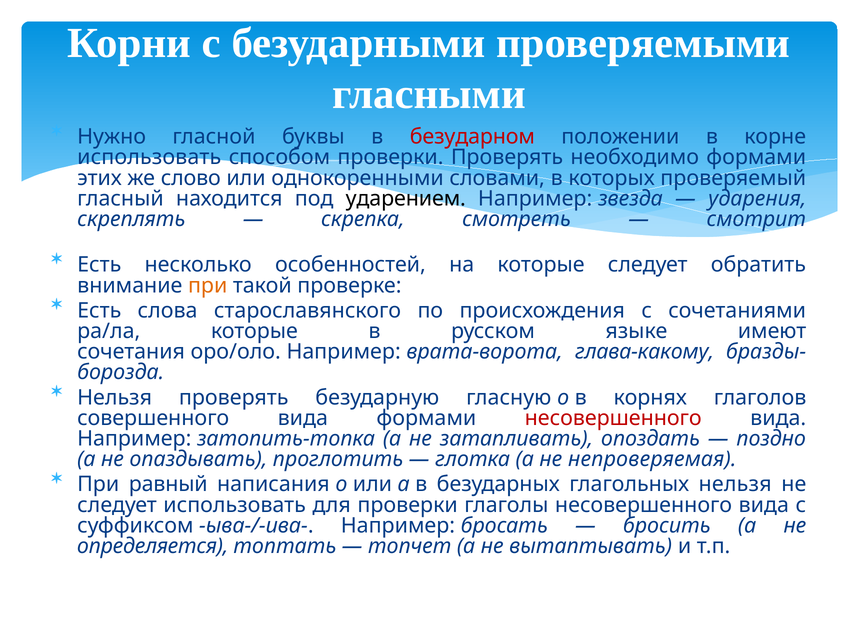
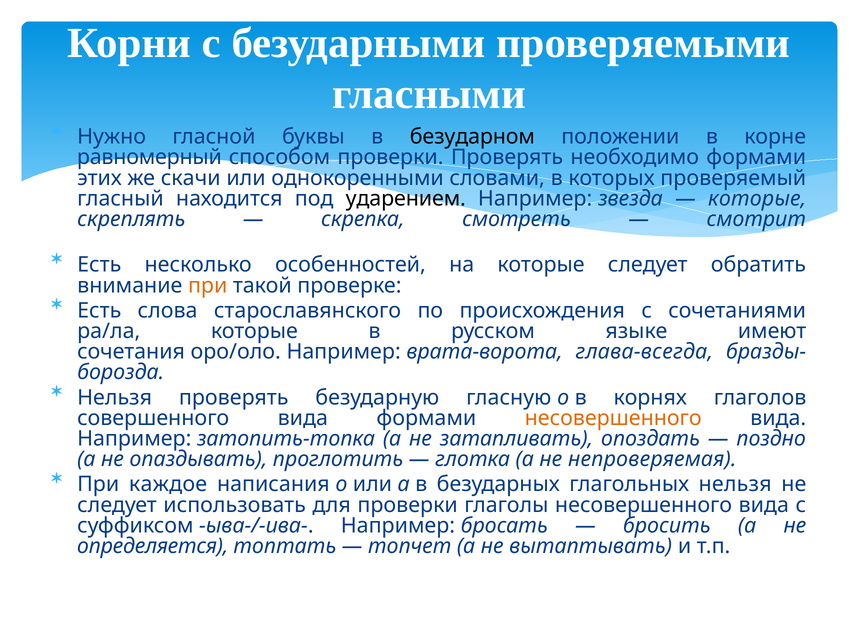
безударном colour: red -> black
использовать at (149, 157): использовать -> равномерный
слово: слово -> скачи
ударения at (757, 199): ударения -> которые
глава-какому: глава-какому -> глава-всегда
несовершенного at (613, 418) colour: red -> orange
равный: равный -> каждое
